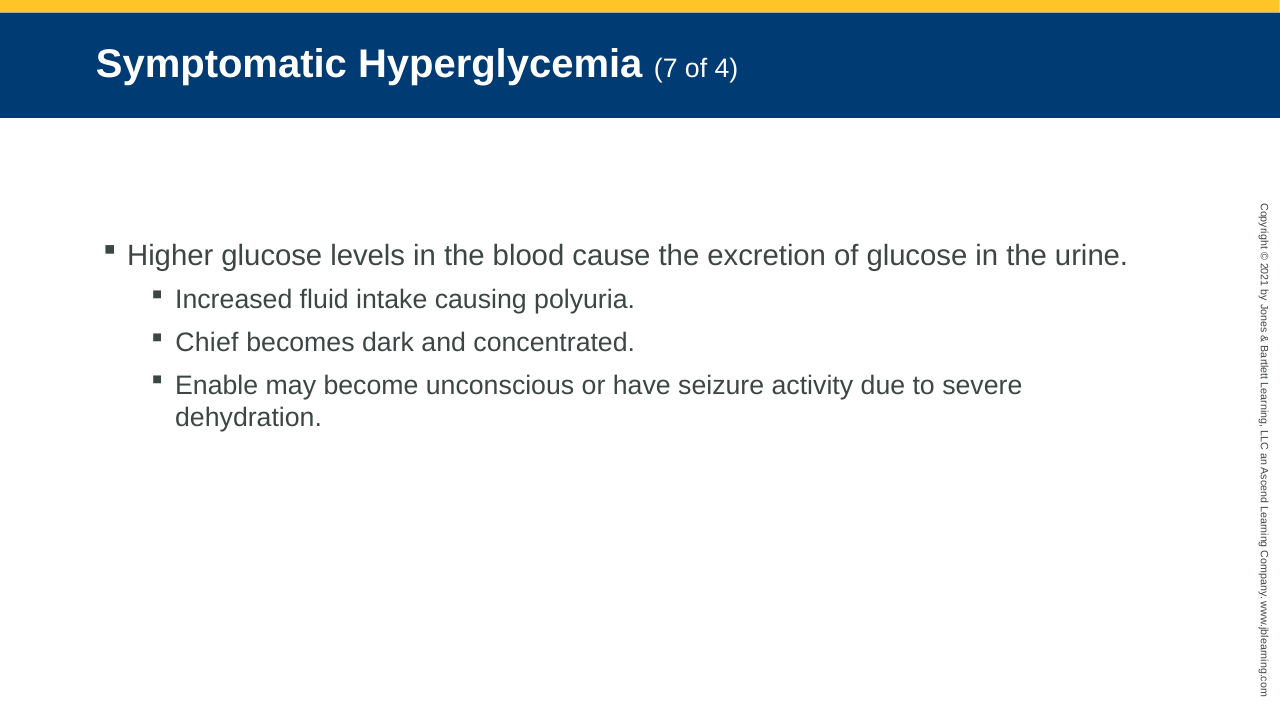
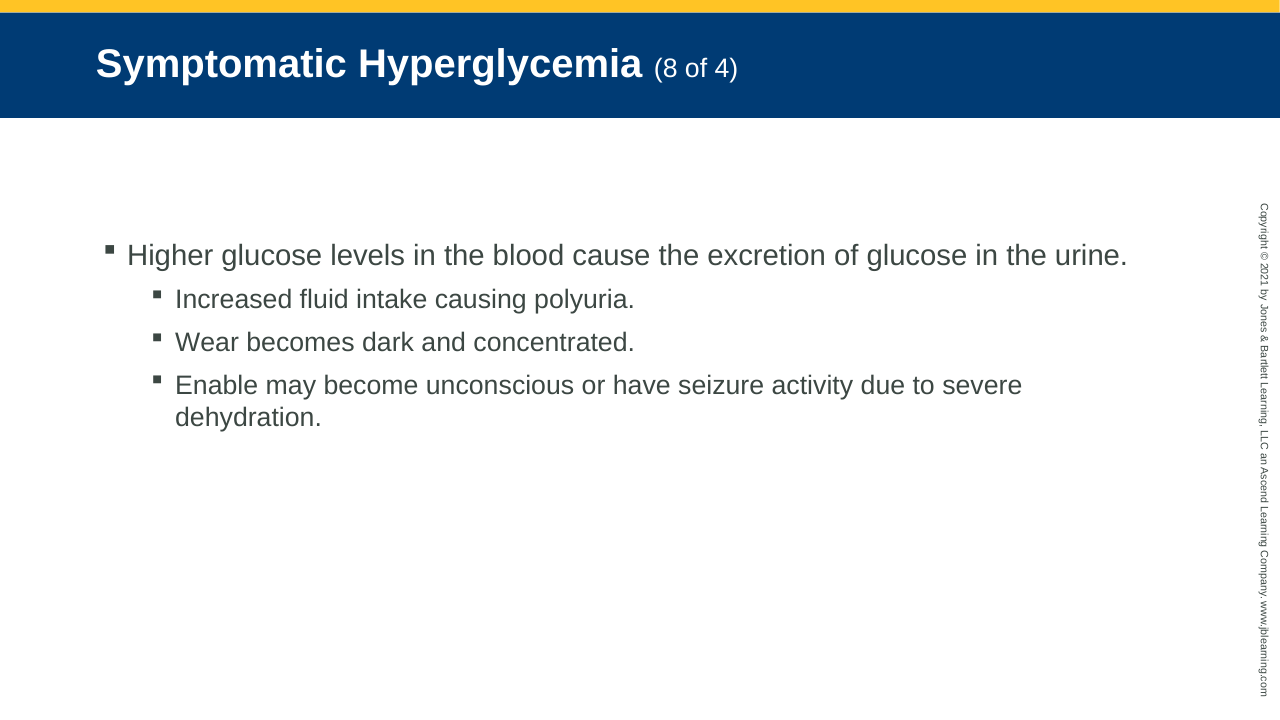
7: 7 -> 8
Chief: Chief -> Wear
